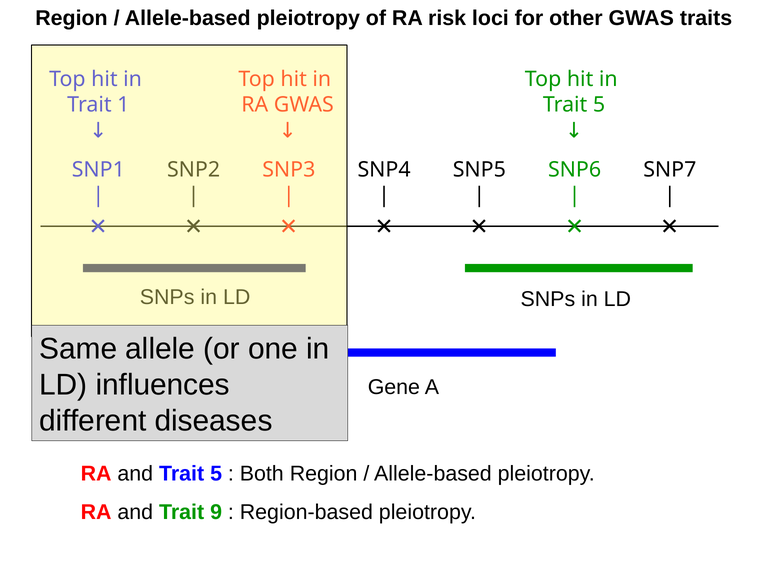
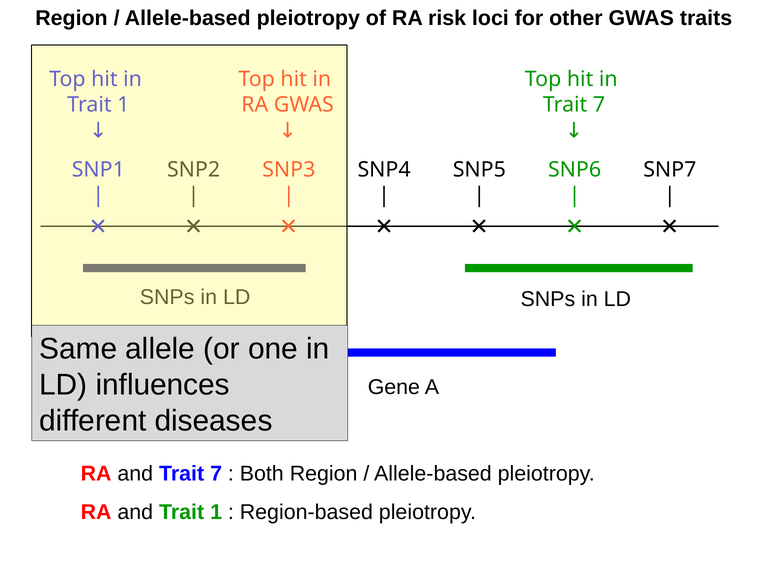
5 at (599, 105): 5 -> 7
and Trait 5: 5 -> 7
and Trait 9: 9 -> 1
